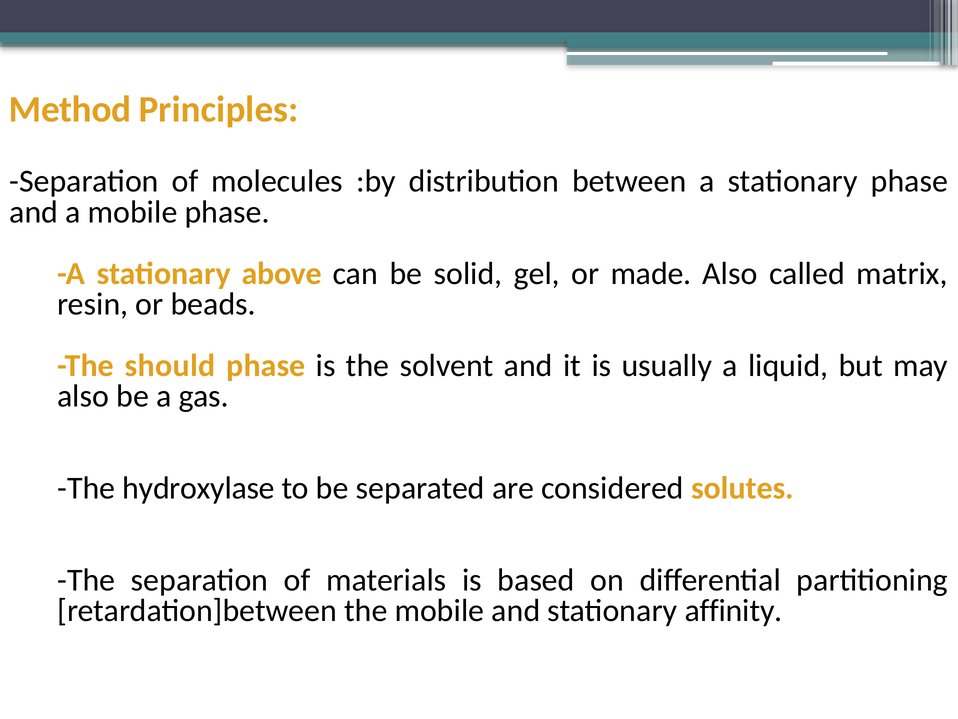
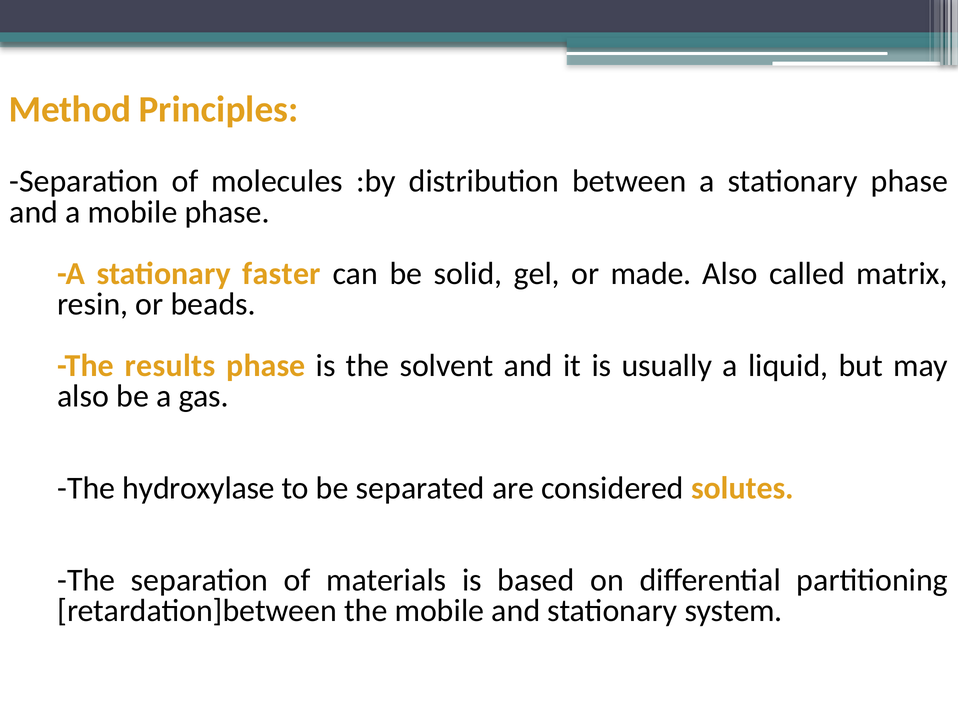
above: above -> faster
should: should -> results
affinity: affinity -> system
